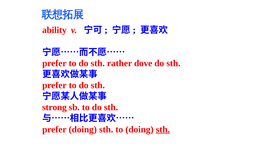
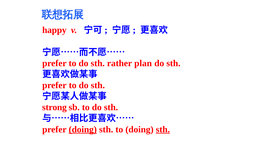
ability: ability -> happy
dove: dove -> plan
doing at (83, 130) underline: none -> present
